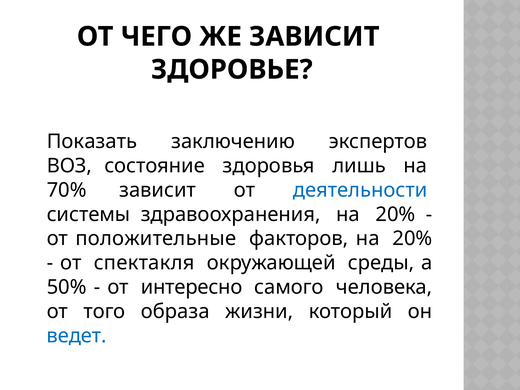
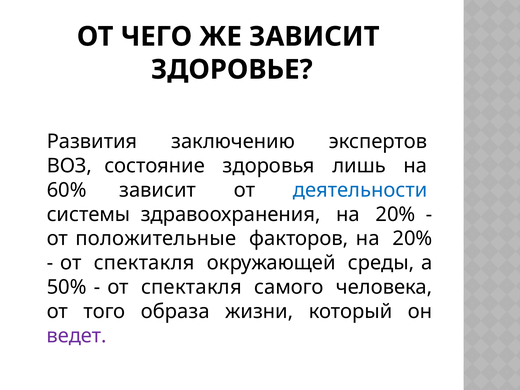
Показать: Показать -> Развития
70%: 70% -> 60%
интересно at (192, 287): интересно -> спектакля
ведет colour: blue -> purple
